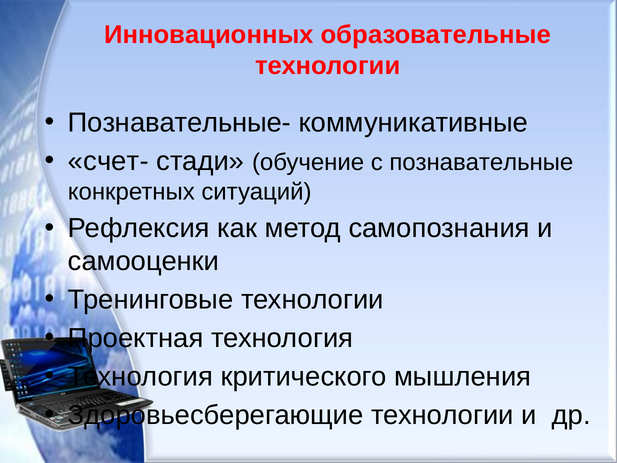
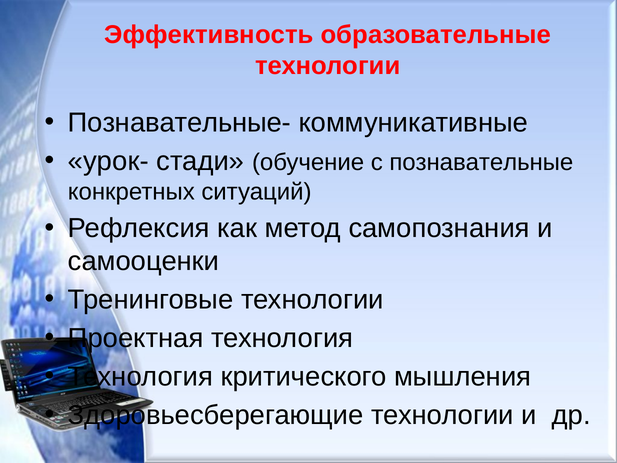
Инновационных: Инновационных -> Эффективность
счет-: счет- -> урок-
